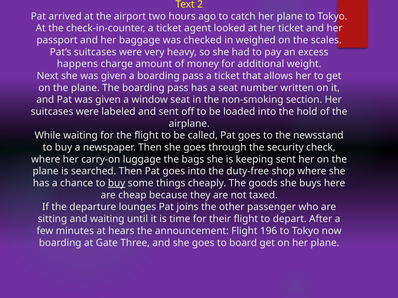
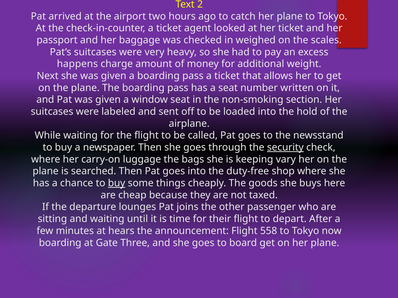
security underline: none -> present
keeping sent: sent -> vary
196: 196 -> 558
